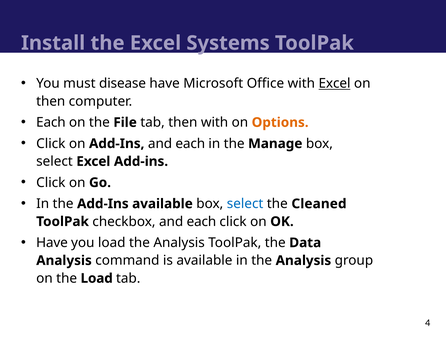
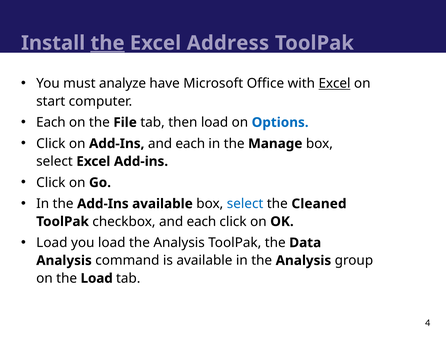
the at (108, 43) underline: none -> present
Systems: Systems -> Address
disease: disease -> analyze
then at (51, 101): then -> start
then with: with -> load
Options colour: orange -> blue
Have at (52, 243): Have -> Load
